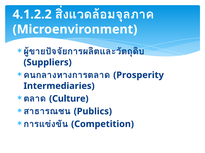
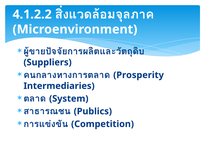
Culture: Culture -> System
